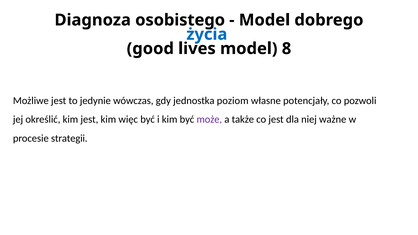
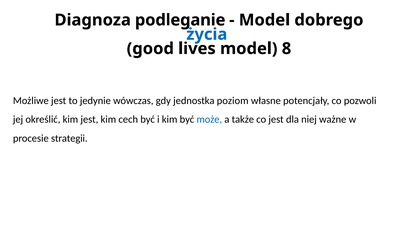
osobistego: osobistego -> podleganie
więc: więc -> cech
może colour: purple -> blue
